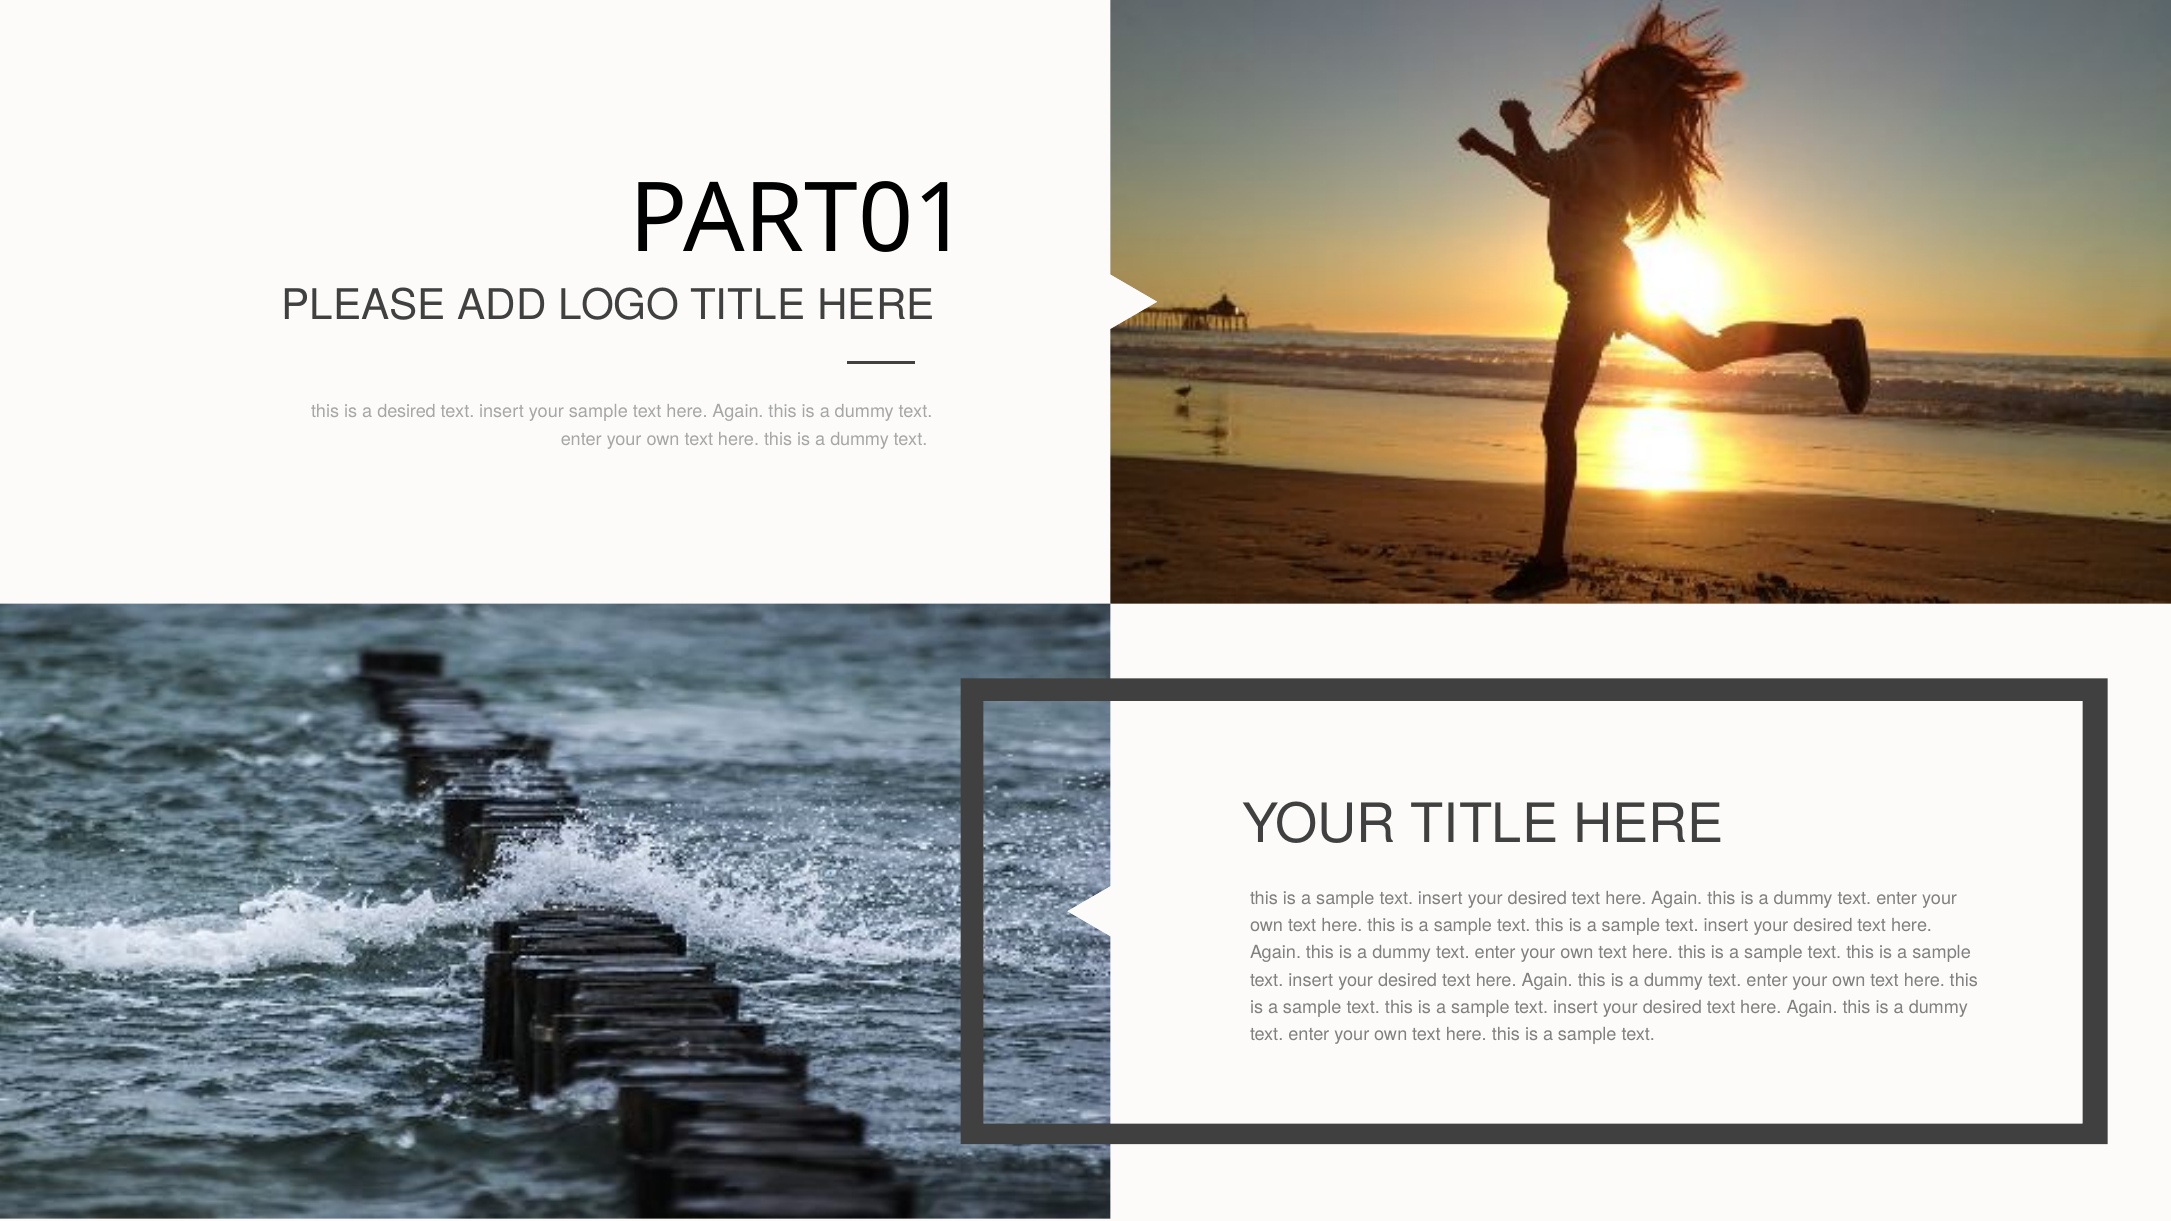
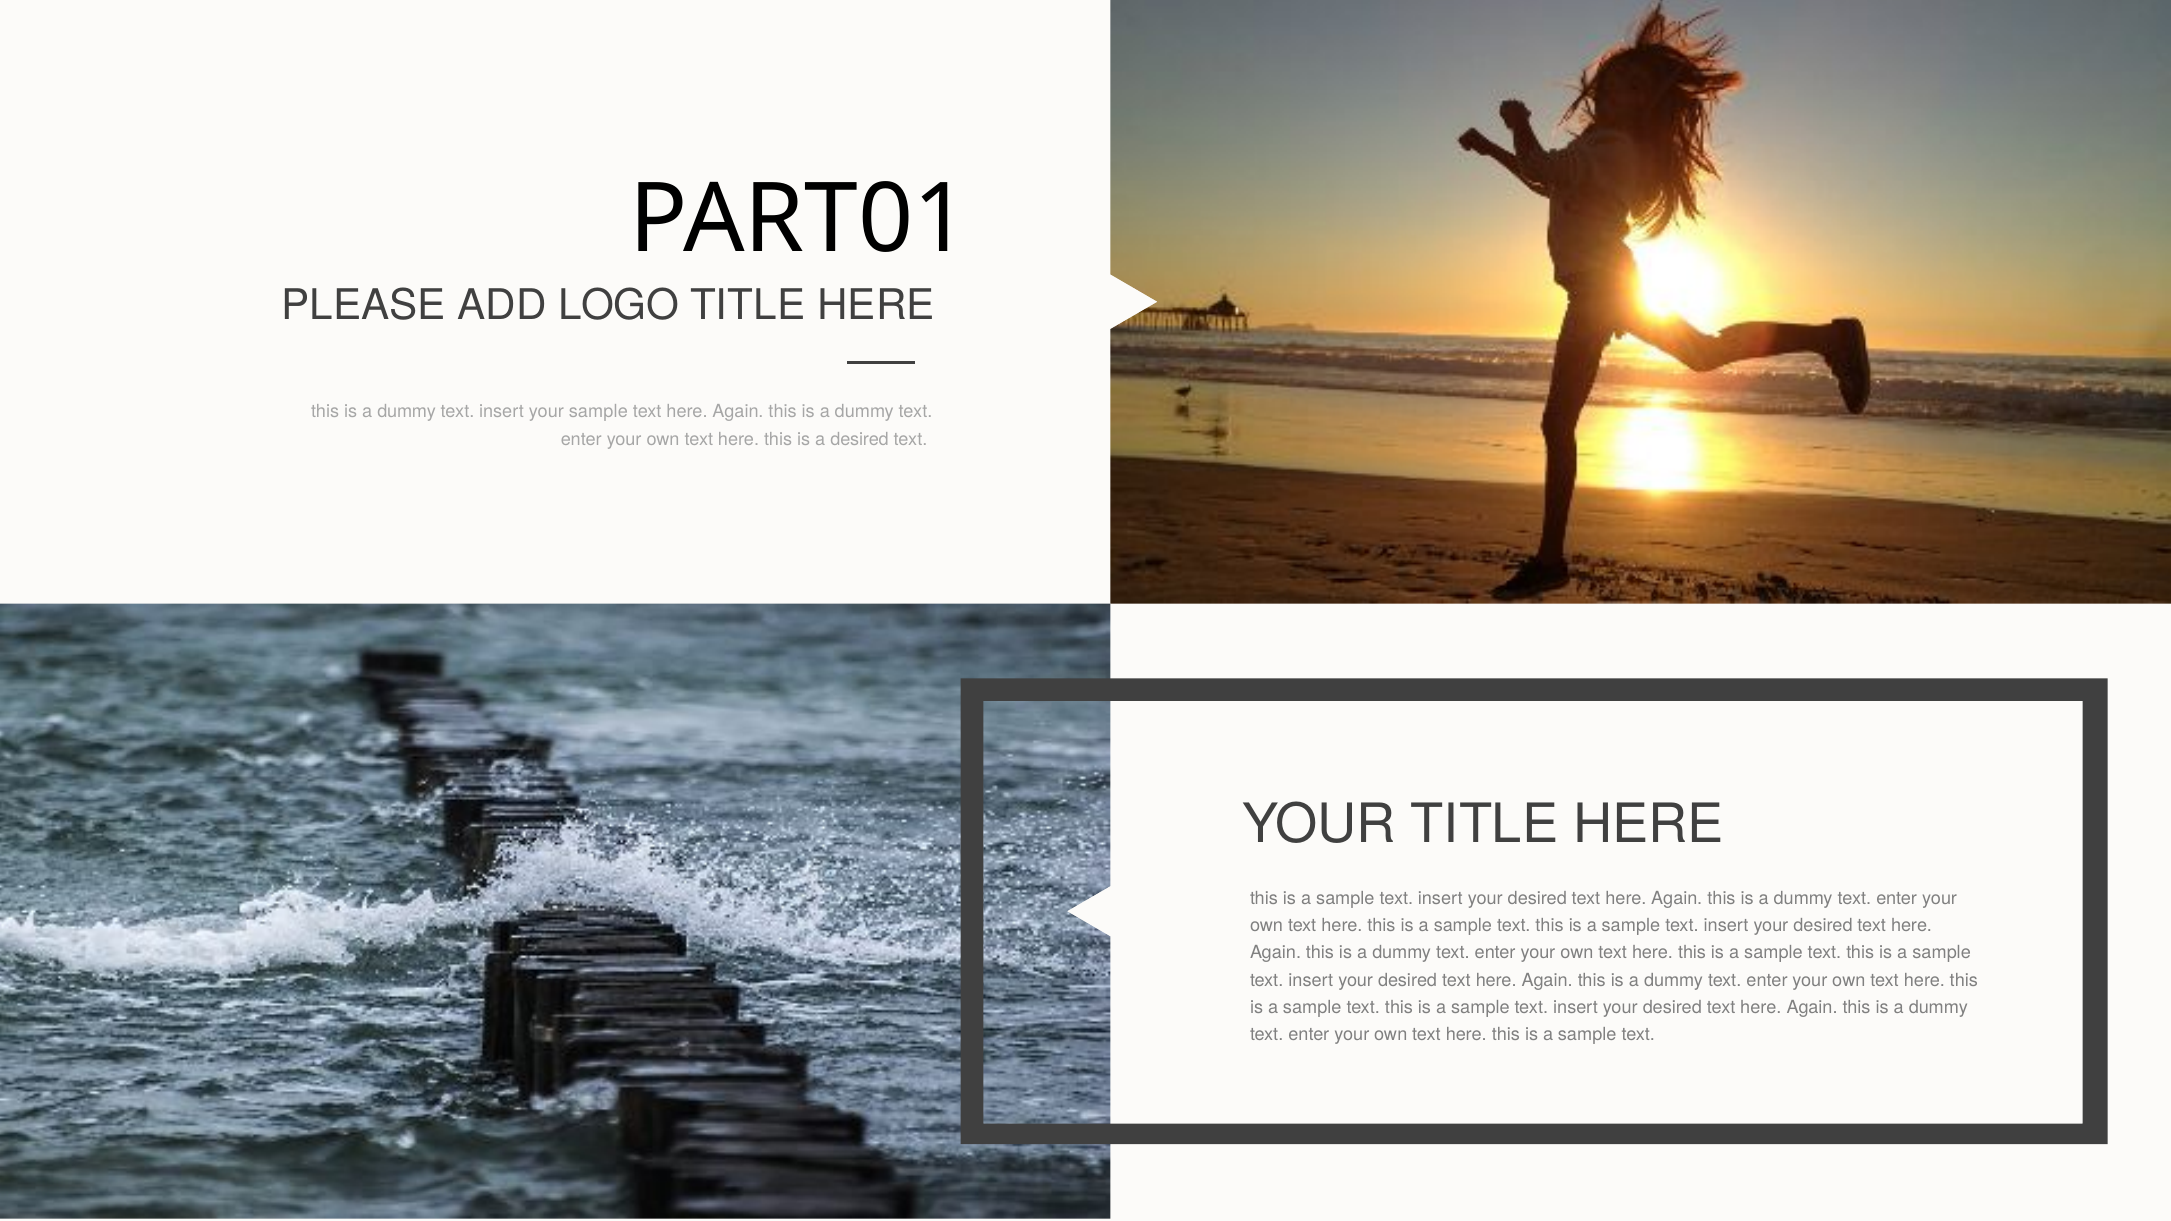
desired at (407, 412): desired -> dummy
dummy at (860, 439): dummy -> desired
